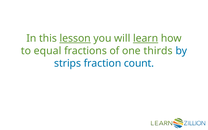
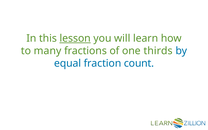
learn underline: present -> none
equal: equal -> many
strips: strips -> equal
